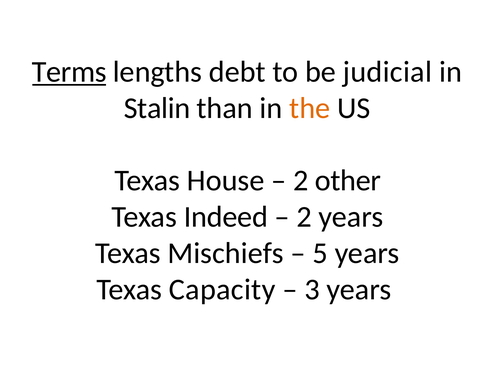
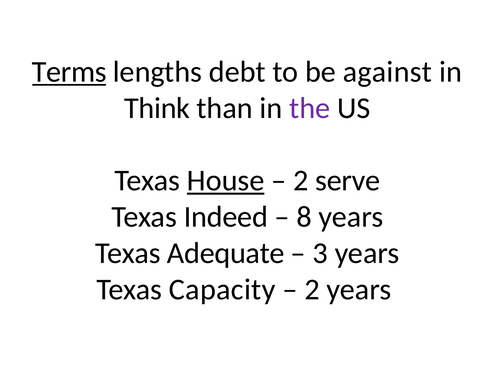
judicial: judicial -> against
Stalin: Stalin -> Think
the colour: orange -> purple
House underline: none -> present
other: other -> serve
2 at (304, 217): 2 -> 8
Mischiefs: Mischiefs -> Adequate
5: 5 -> 3
3 at (312, 290): 3 -> 2
